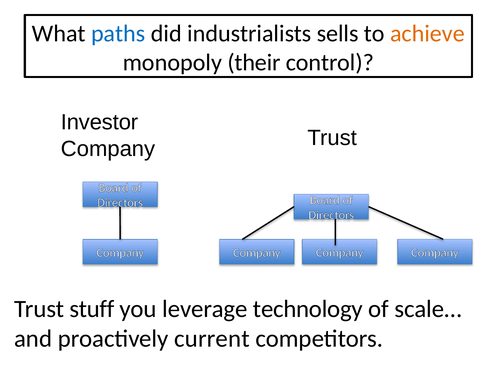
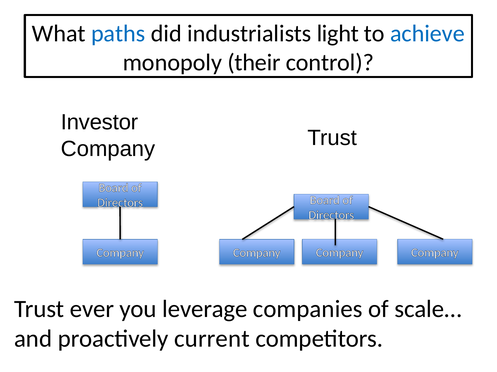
sells: sells -> light
achieve colour: orange -> blue
stuff: stuff -> ever
technology: technology -> companies
